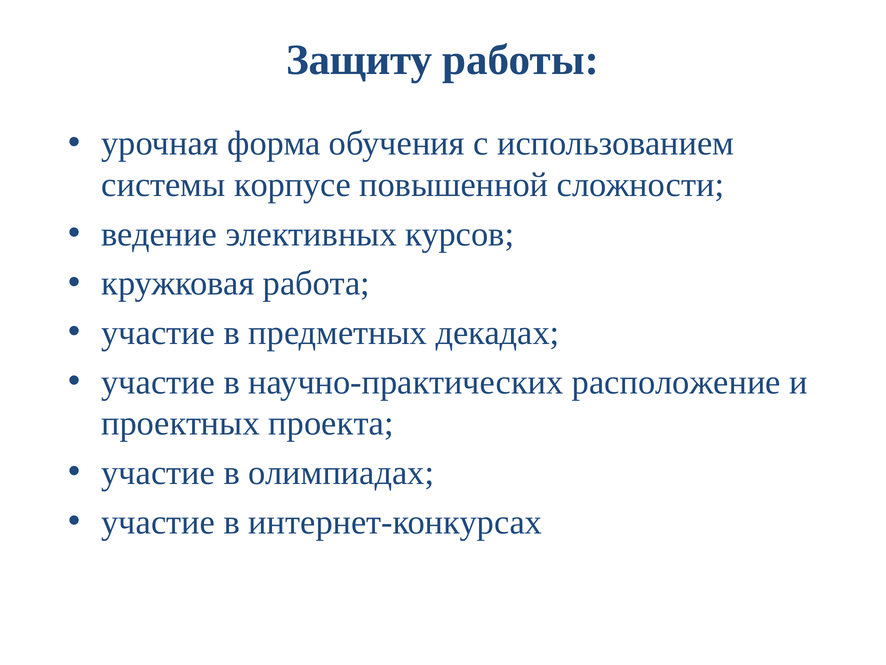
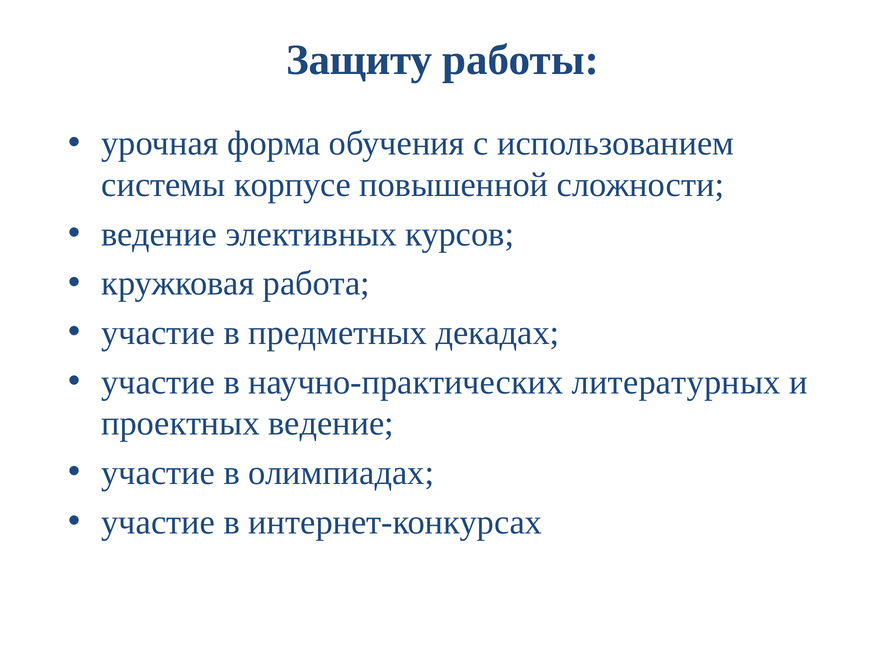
расположение: расположение -> литературных
проектных проекта: проекта -> ведение
